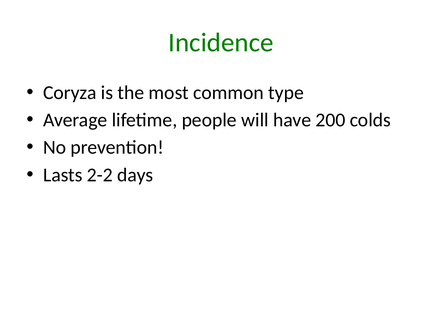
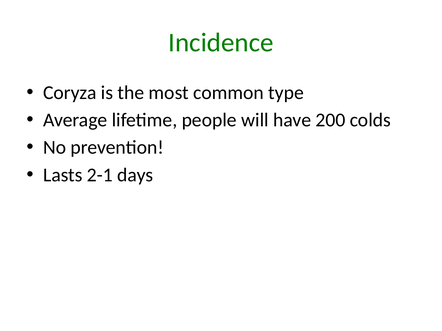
2-2: 2-2 -> 2-1
